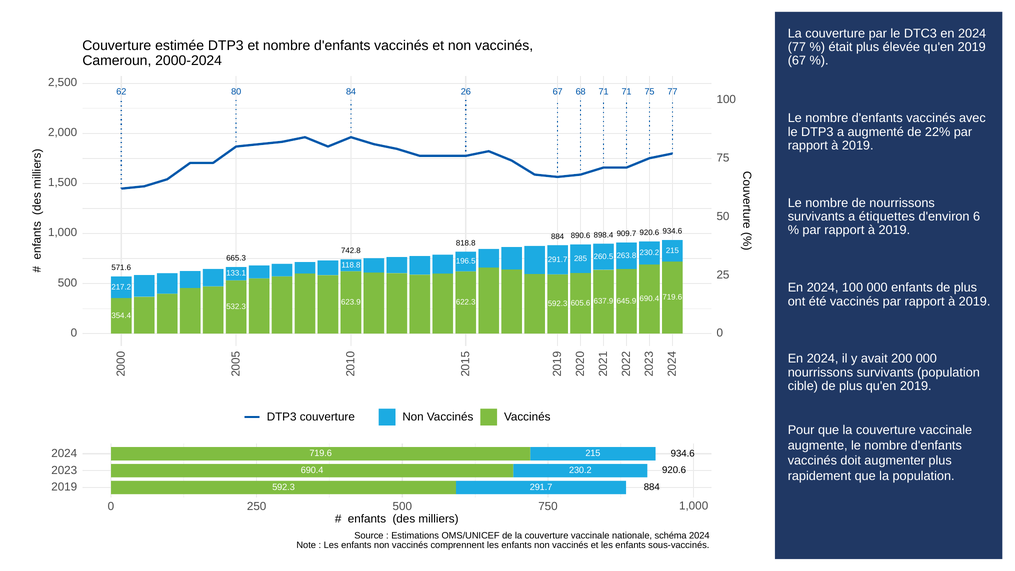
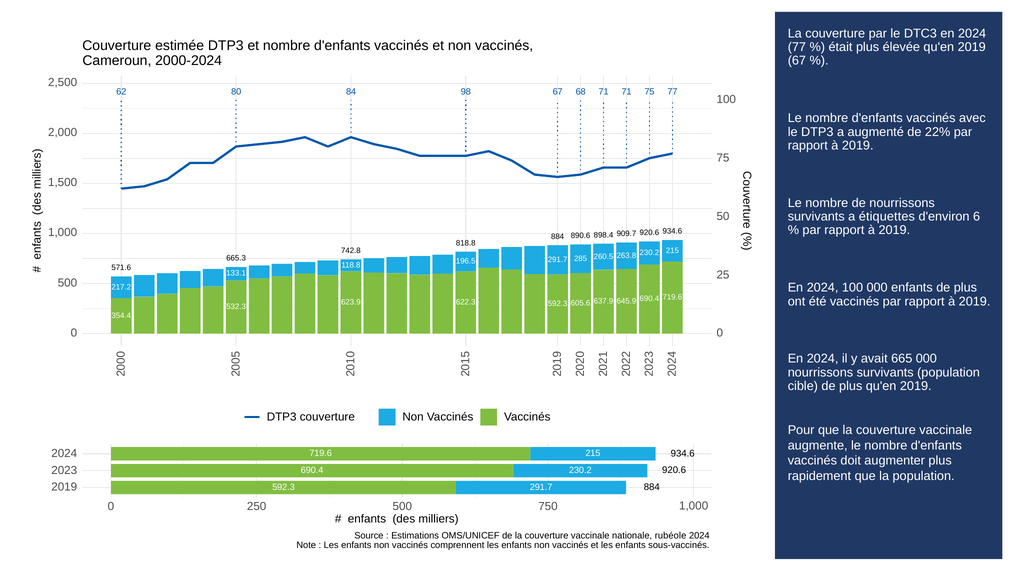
26: 26 -> 98
200: 200 -> 665
schéma: schéma -> rubéole
